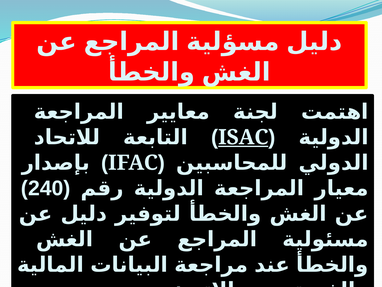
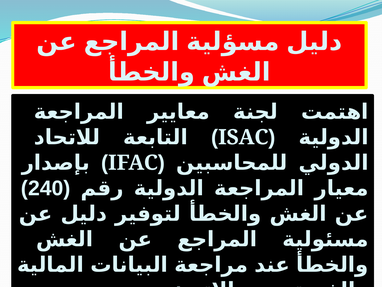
ISAC underline: present -> none
